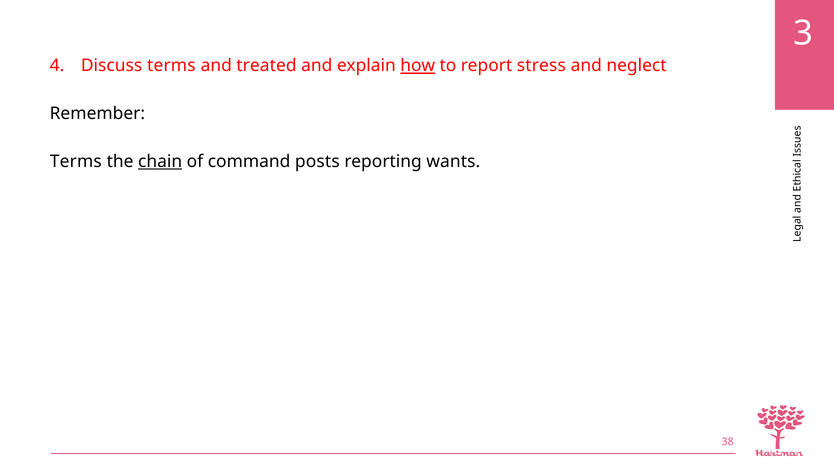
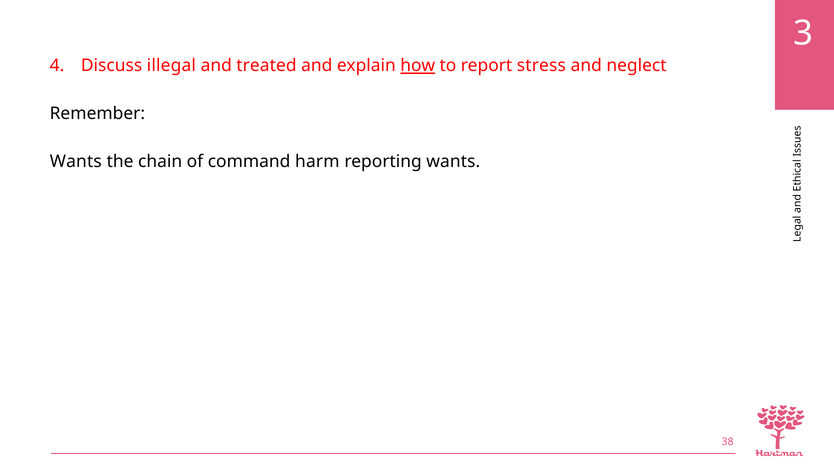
Discuss terms: terms -> illegal
Terms at (76, 162): Terms -> Wants
chain underline: present -> none
posts: posts -> harm
